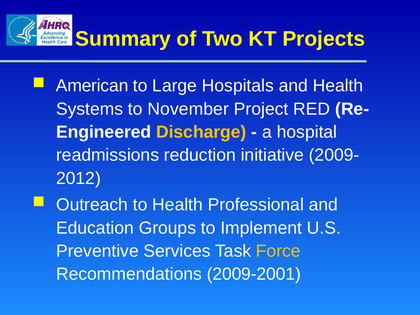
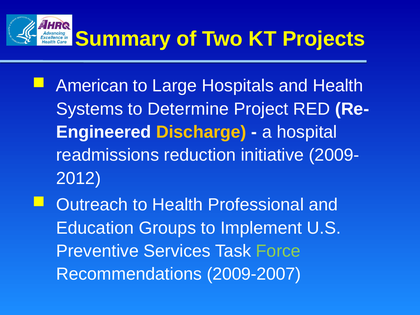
November: November -> Determine
Force colour: yellow -> light green
2009-2001: 2009-2001 -> 2009-2007
